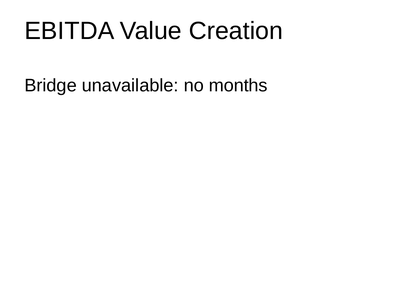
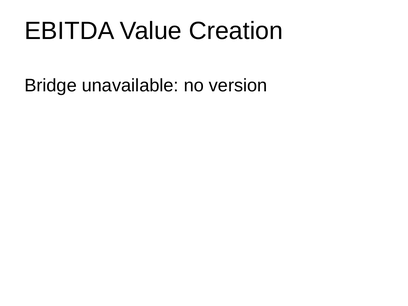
months: months -> version
